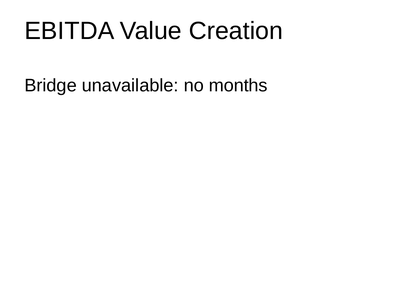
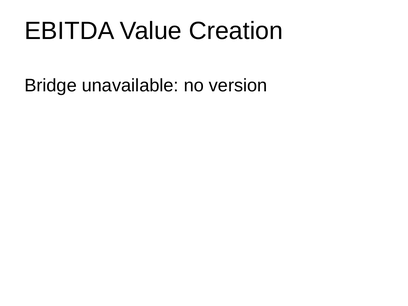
months: months -> version
